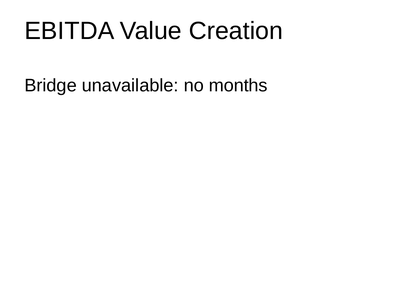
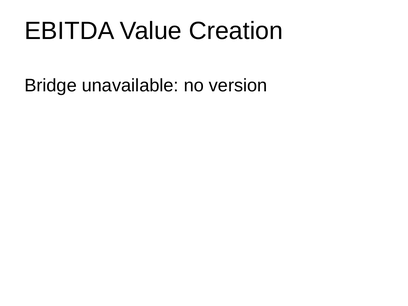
months: months -> version
